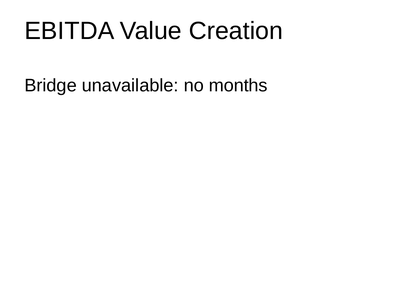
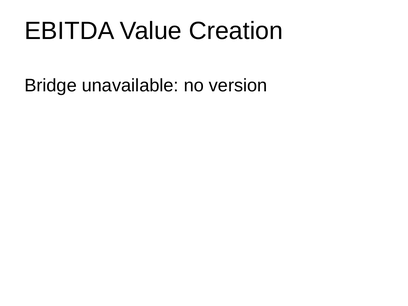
months: months -> version
